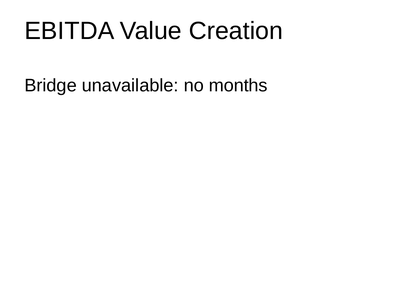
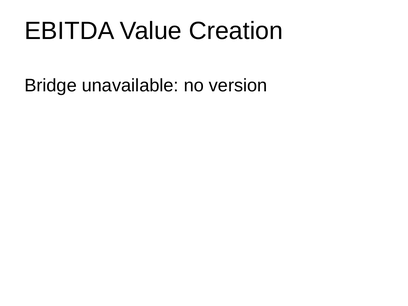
months: months -> version
